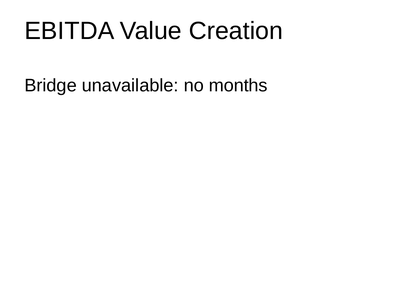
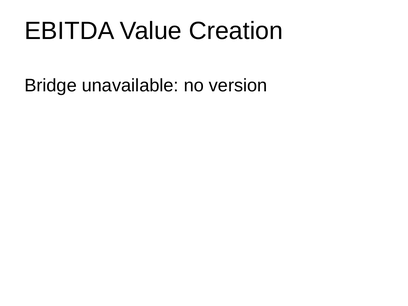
months: months -> version
